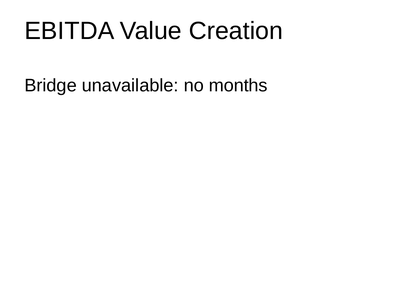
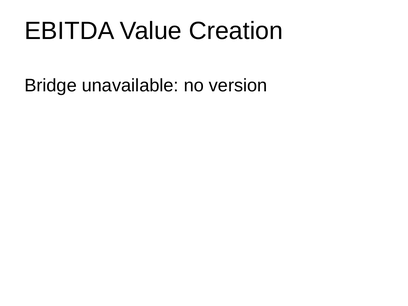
months: months -> version
